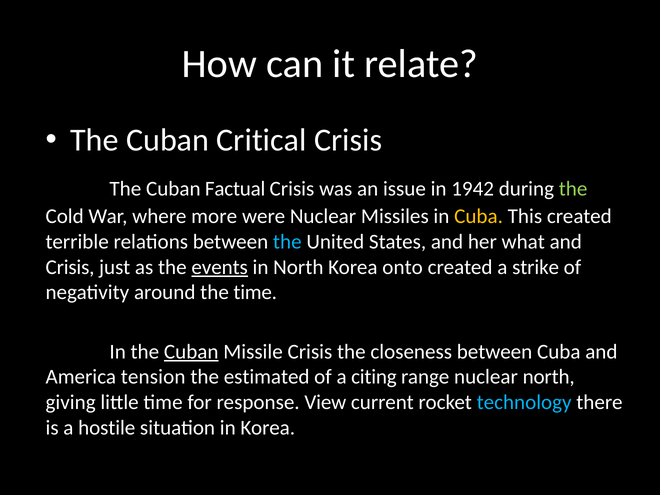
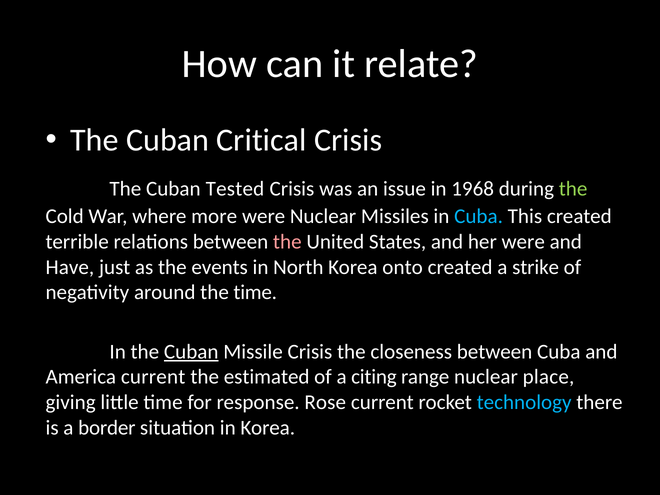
Factual: Factual -> Tested
1942: 1942 -> 1968
Cuba at (479, 217) colour: yellow -> light blue
the at (287, 242) colour: light blue -> pink
her what: what -> were
Crisis at (70, 267): Crisis -> Have
events underline: present -> none
America tension: tension -> current
nuclear north: north -> place
View: View -> Rose
hostile: hostile -> border
